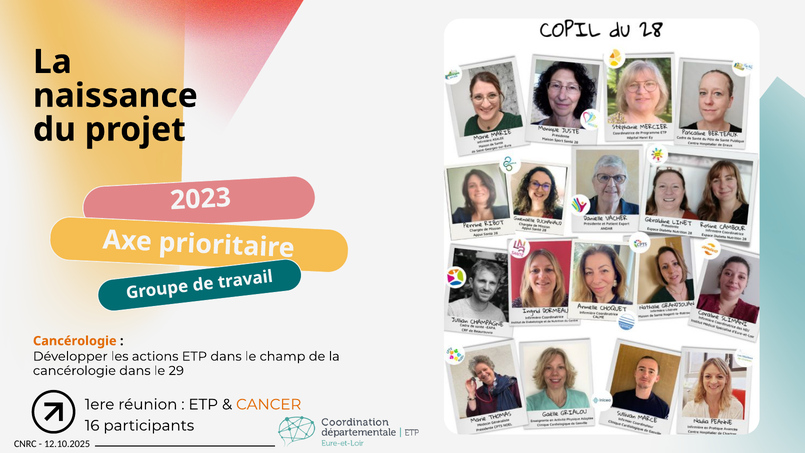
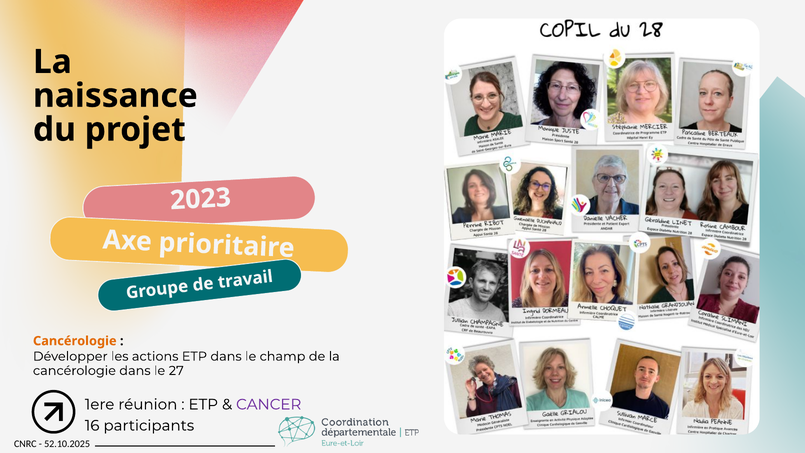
29: 29 -> 27
CANCER colour: orange -> purple
12.10.2025: 12.10.2025 -> 52.10.2025
